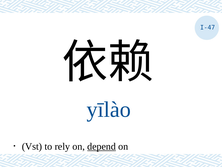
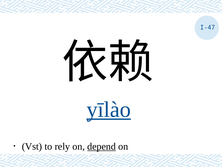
yīlào underline: none -> present
